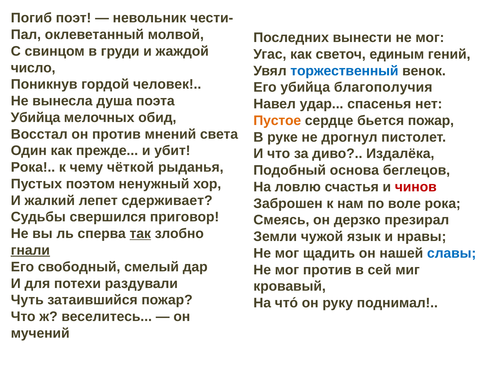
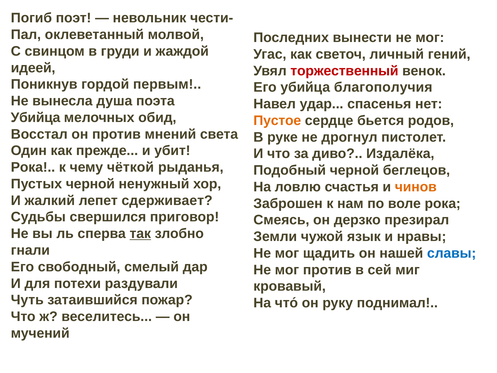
единым: единым -> личный
число: число -> идеей
торжественный colour: blue -> red
человек: человек -> первым
бьется пожар: пожар -> родов
Подобный основа: основа -> черной
Пустых поэтом: поэтом -> черной
чинов colour: red -> orange
гнали underline: present -> none
